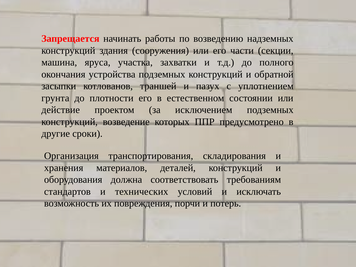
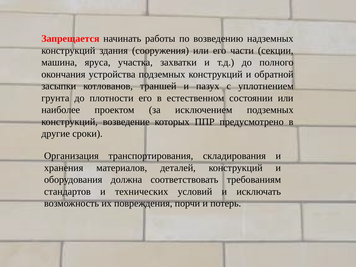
действие: действие -> наиболее
